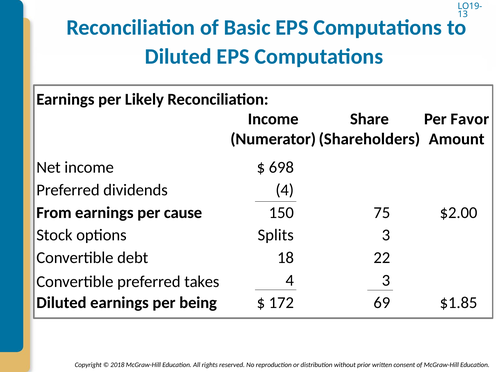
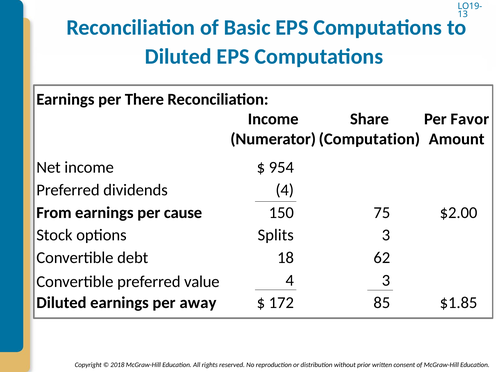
Likely: Likely -> There
Shareholders: Shareholders -> Computation
698: 698 -> 954
22: 22 -> 62
takes: takes -> value
being: being -> away
69: 69 -> 85
